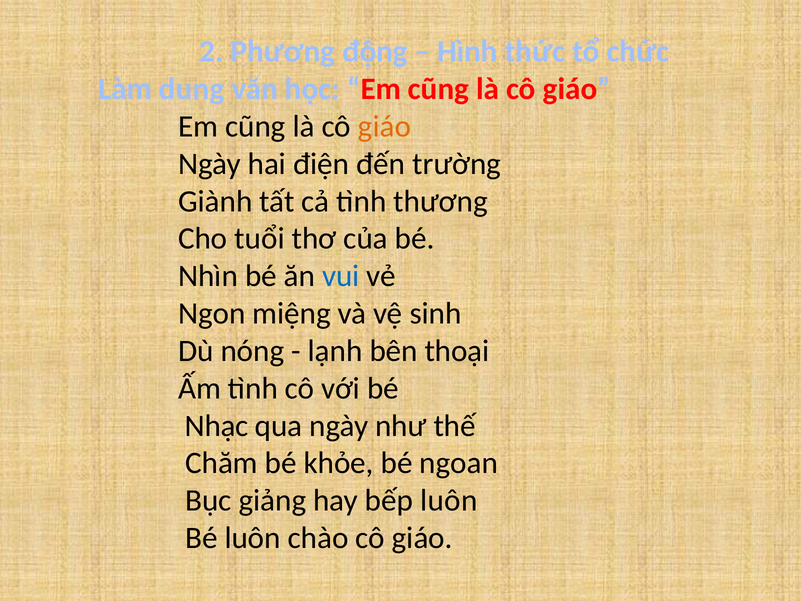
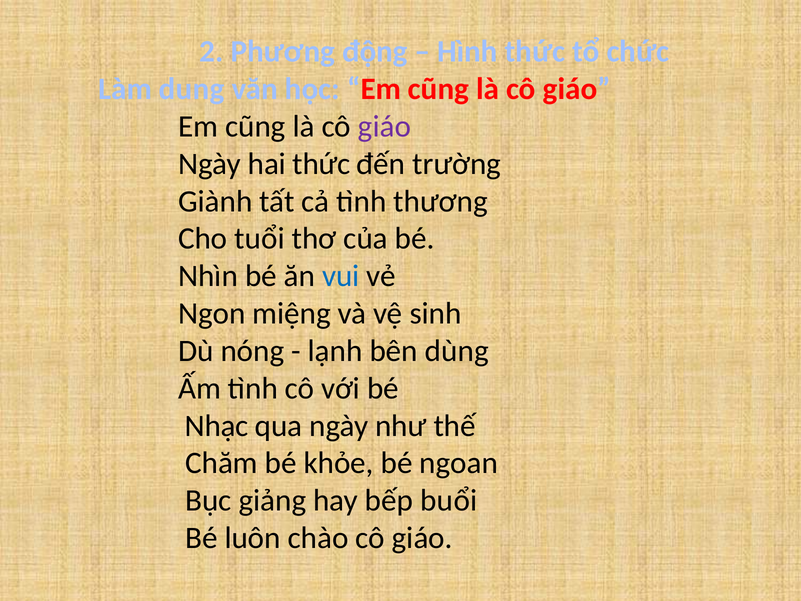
giáo at (384, 126) colour: orange -> purple
hai điện: điện -> thức
thoại: thoại -> dùng
bếp luôn: luôn -> buổi
